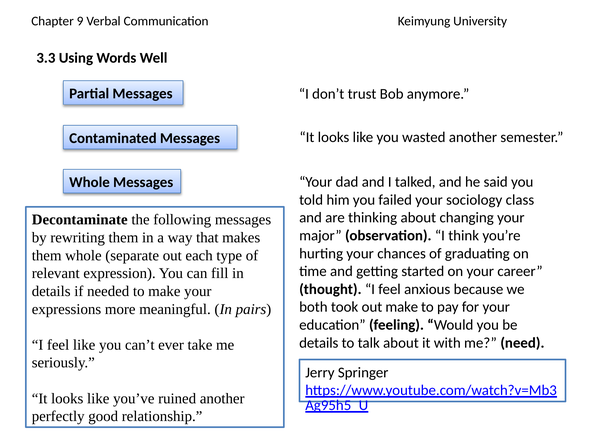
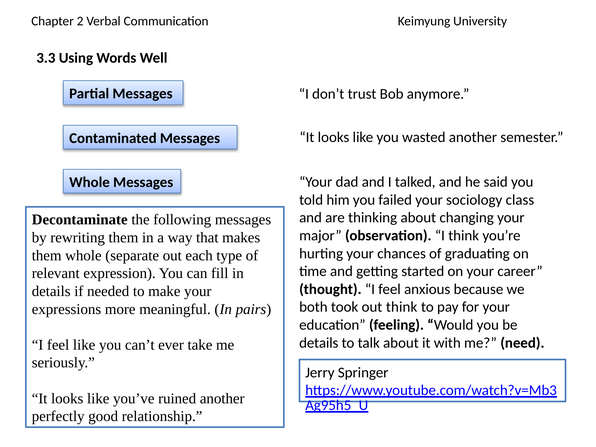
9: 9 -> 2
out make: make -> think
